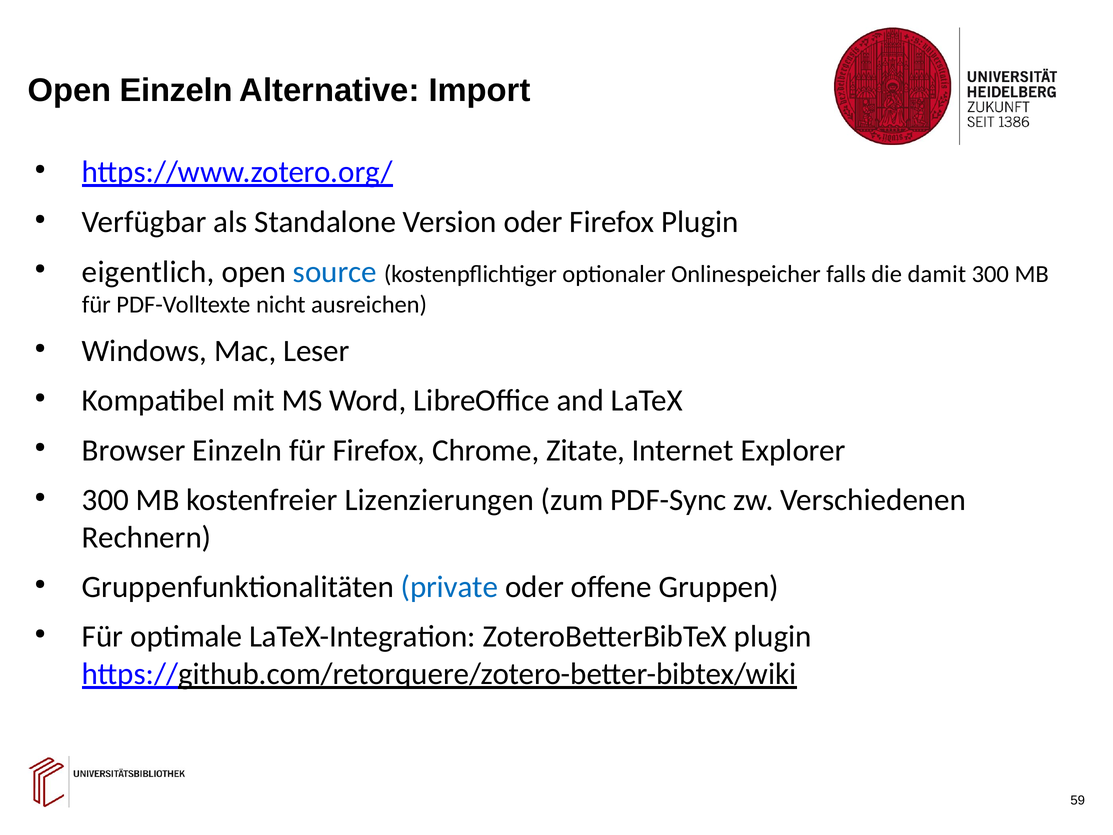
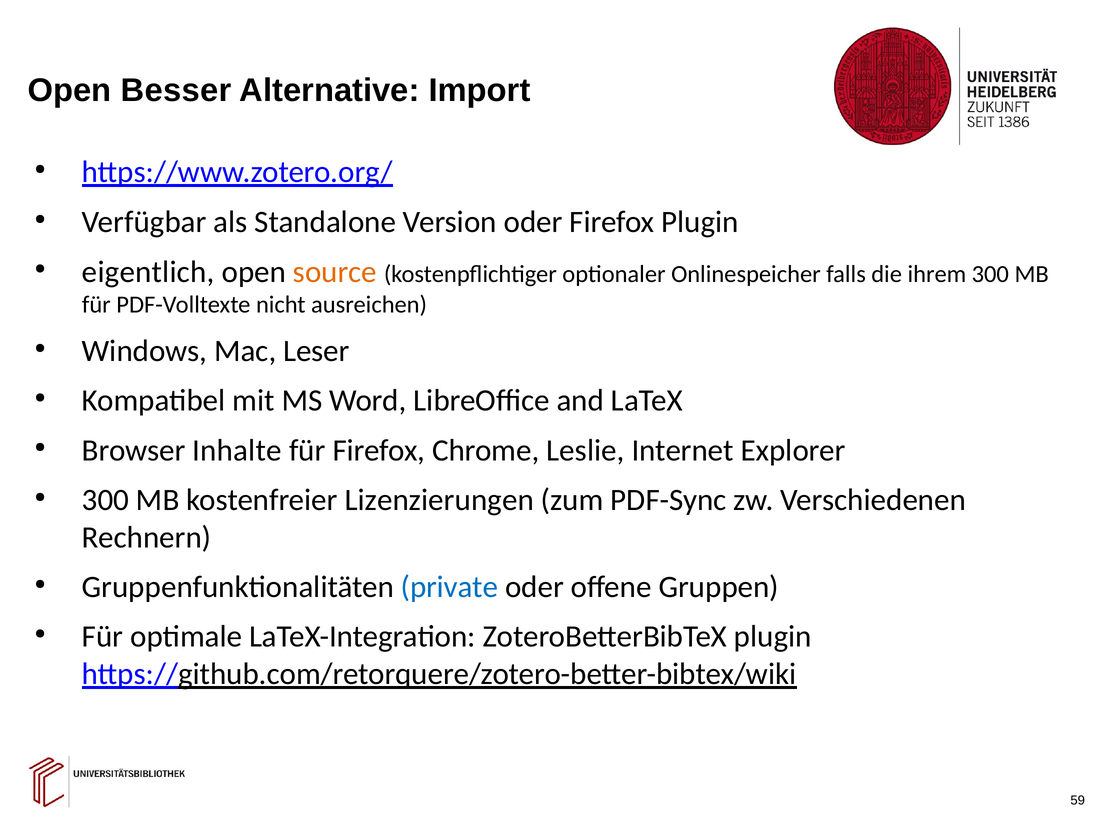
Open Einzeln: Einzeln -> Besser
source colour: blue -> orange
damit: damit -> ihrem
Browser Einzeln: Einzeln -> Inhalte
Zitate: Zitate -> Leslie
